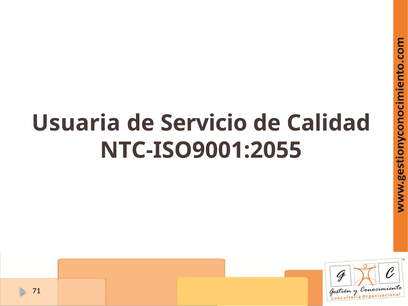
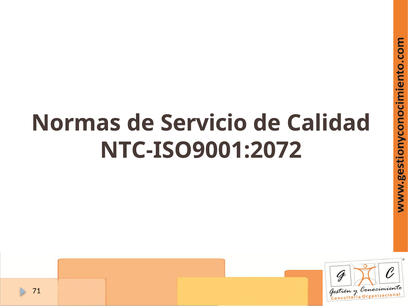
Usuaria: Usuaria -> Normas
NTC-ISO9001:2055: NTC-ISO9001:2055 -> NTC-ISO9001:2072
